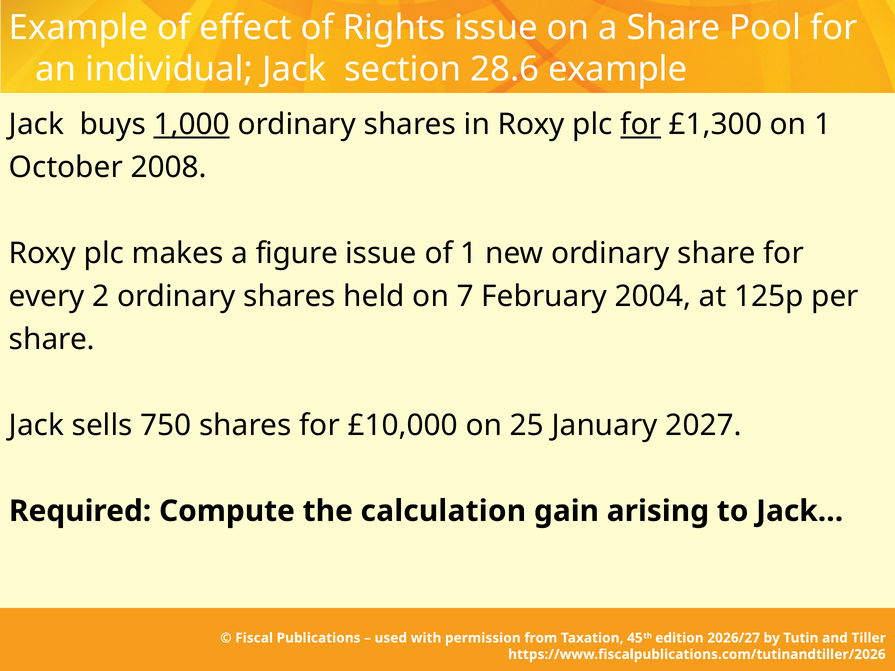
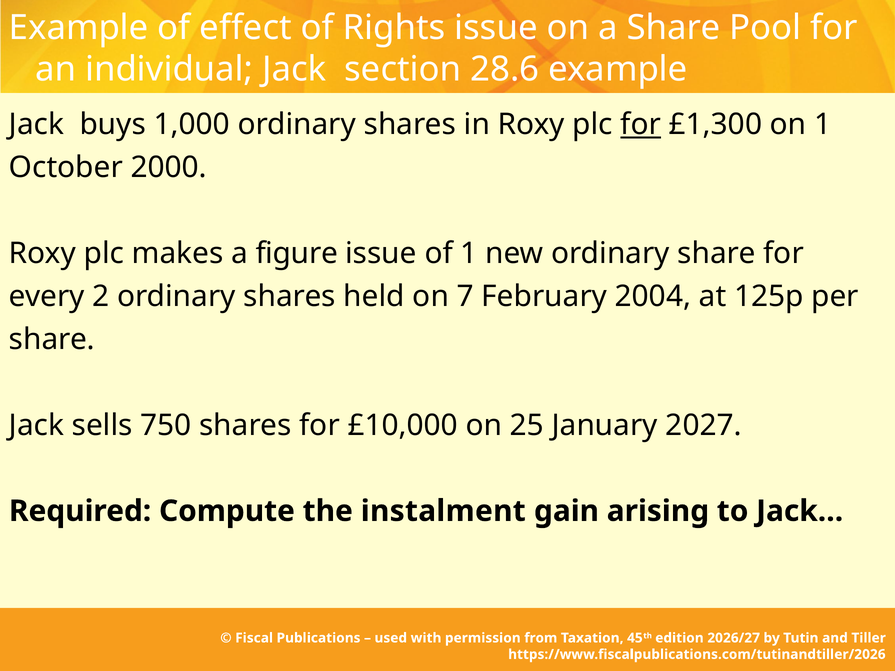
1,000 underline: present -> none
2008: 2008 -> 2000
calculation: calculation -> instalment
